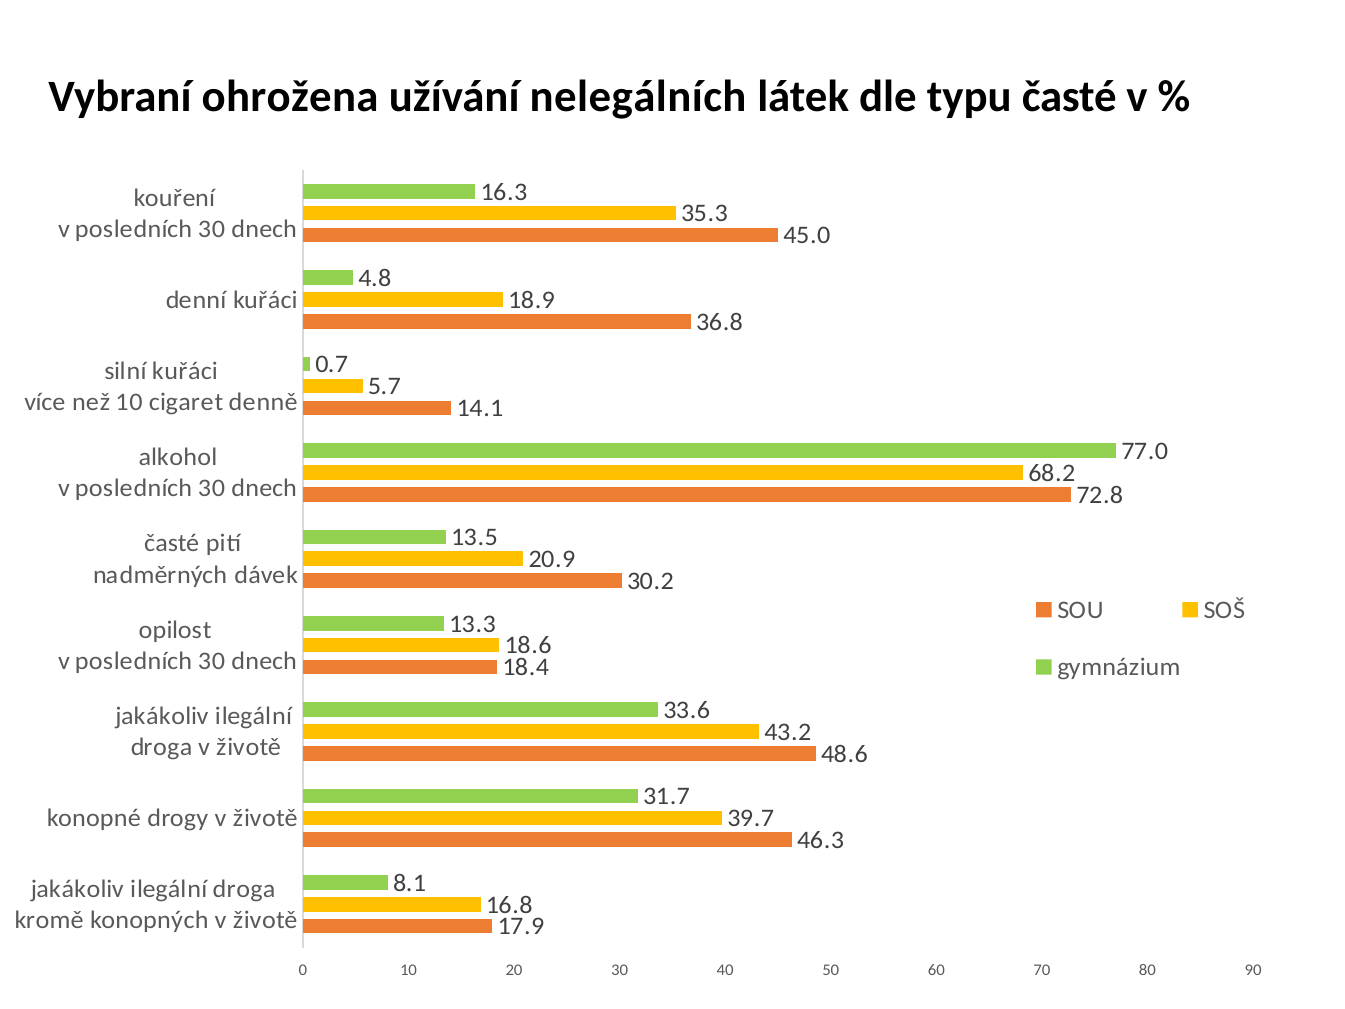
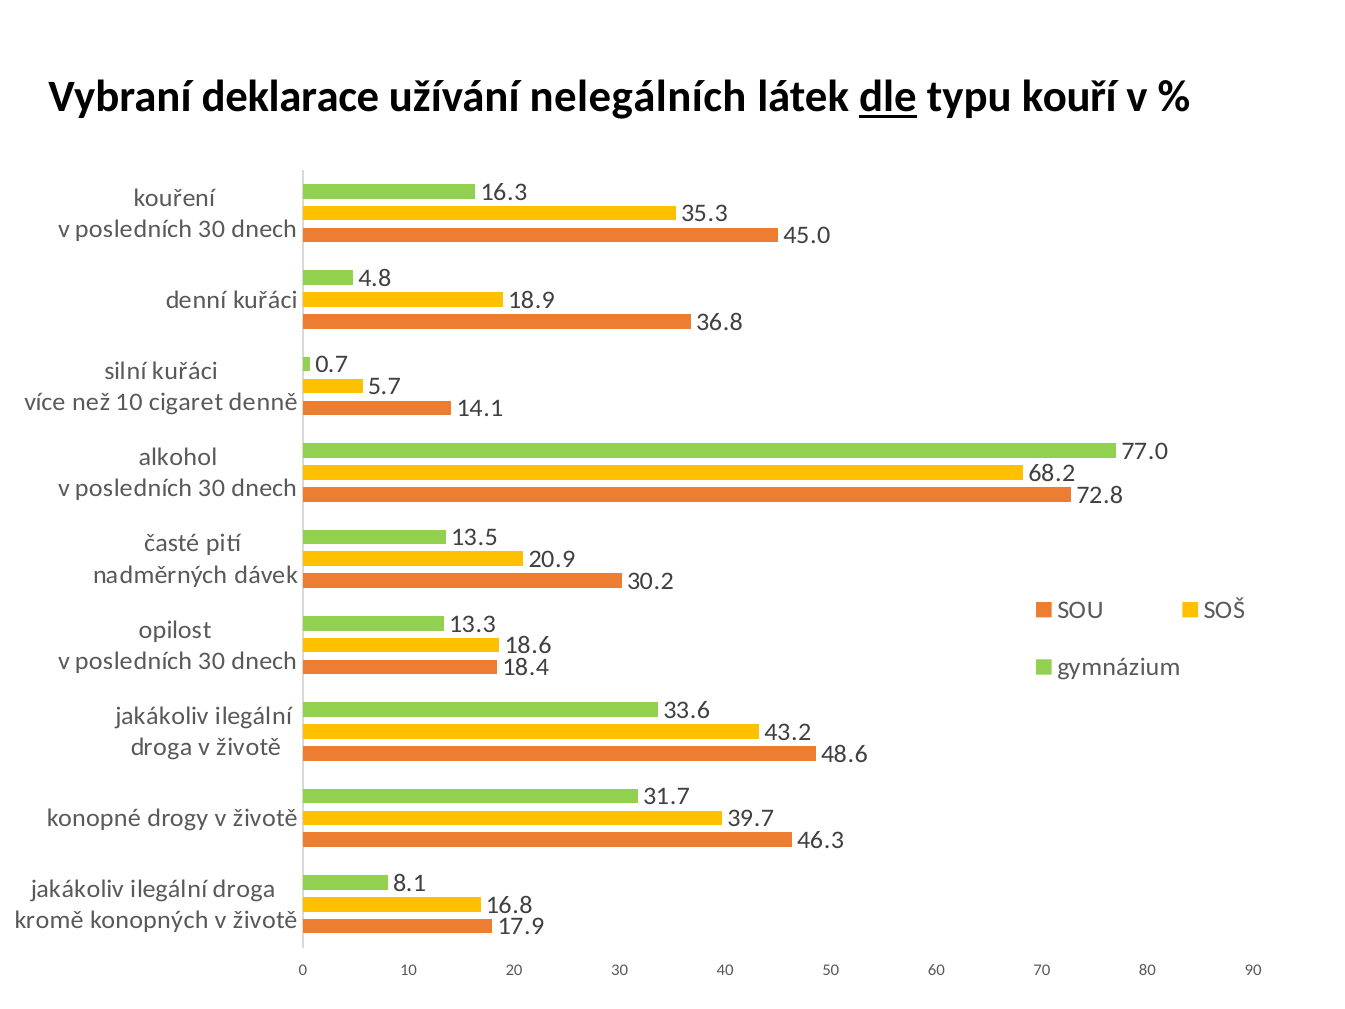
ohrožena: ohrožena -> deklarace
dle underline: none -> present
typu časté: časté -> kouří
